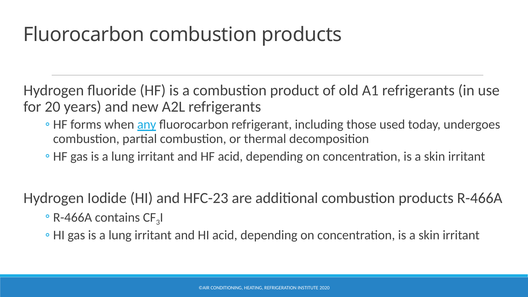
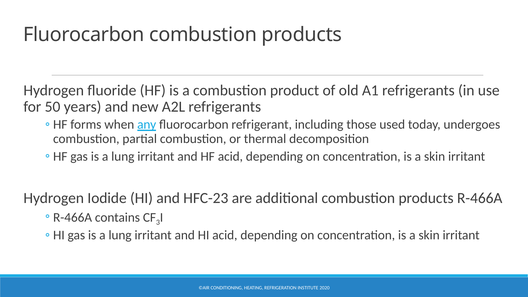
20: 20 -> 50
